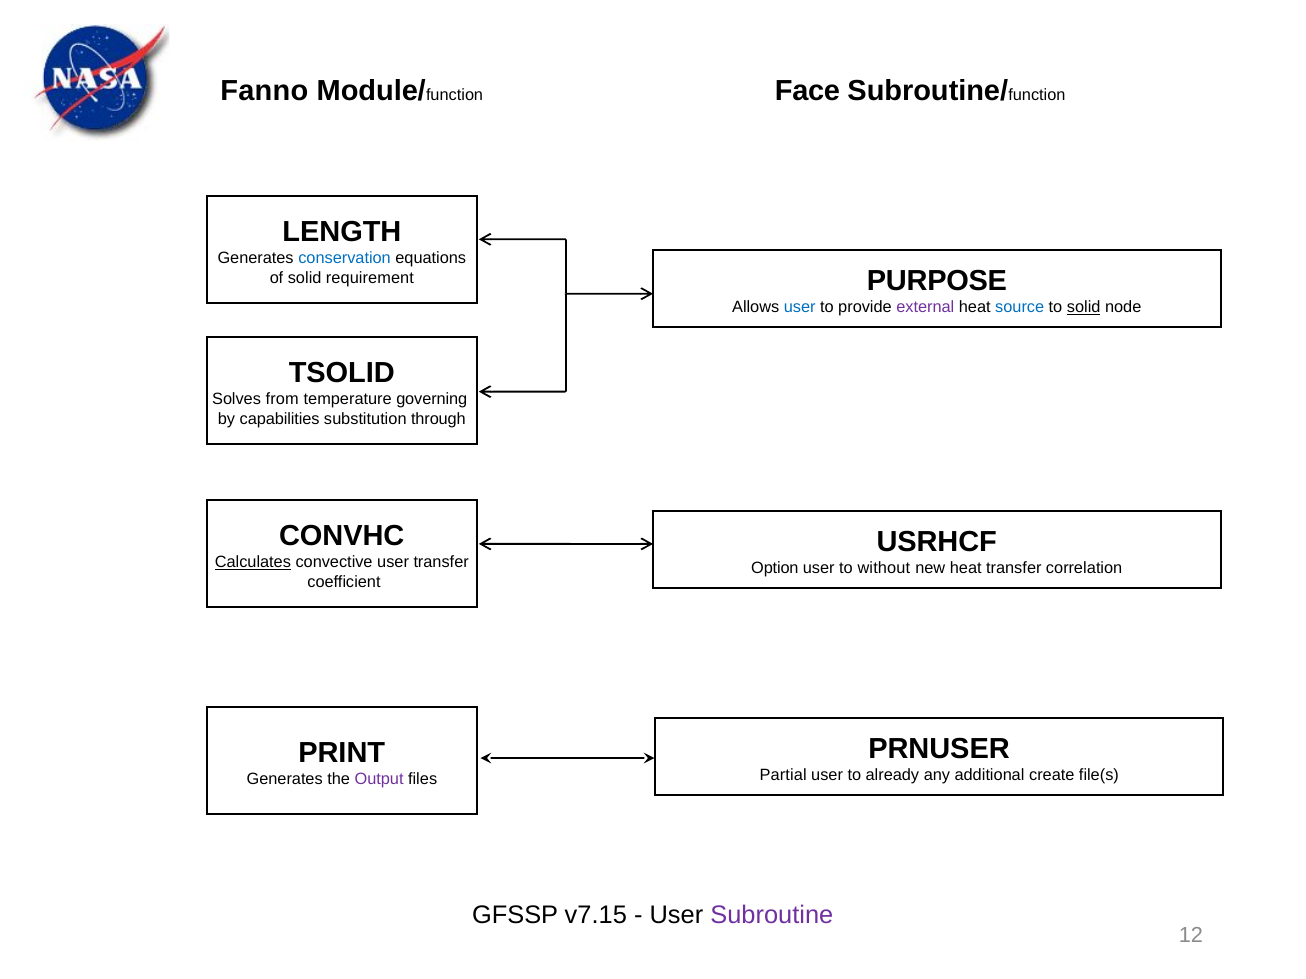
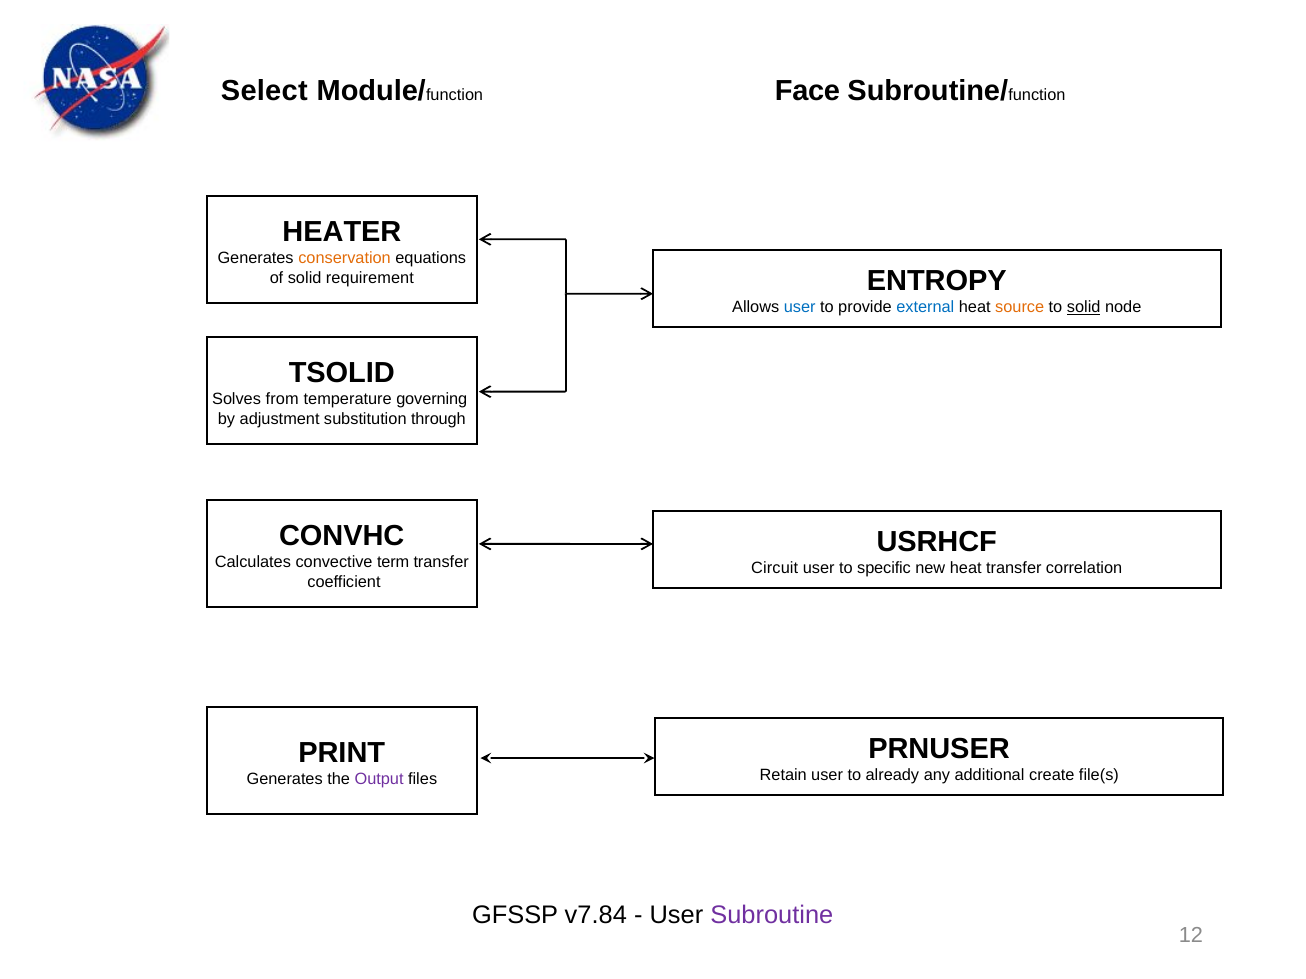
Fanno: Fanno -> Select
LENGTH: LENGTH -> HEATER
conservation colour: blue -> orange
PURPOSE: PURPOSE -> ENTROPY
external colour: purple -> blue
source colour: blue -> orange
capabilities: capabilities -> adjustment
Calculates underline: present -> none
convective user: user -> term
Option: Option -> Circuit
without: without -> specific
Partial: Partial -> Retain
v7.15: v7.15 -> v7.84
